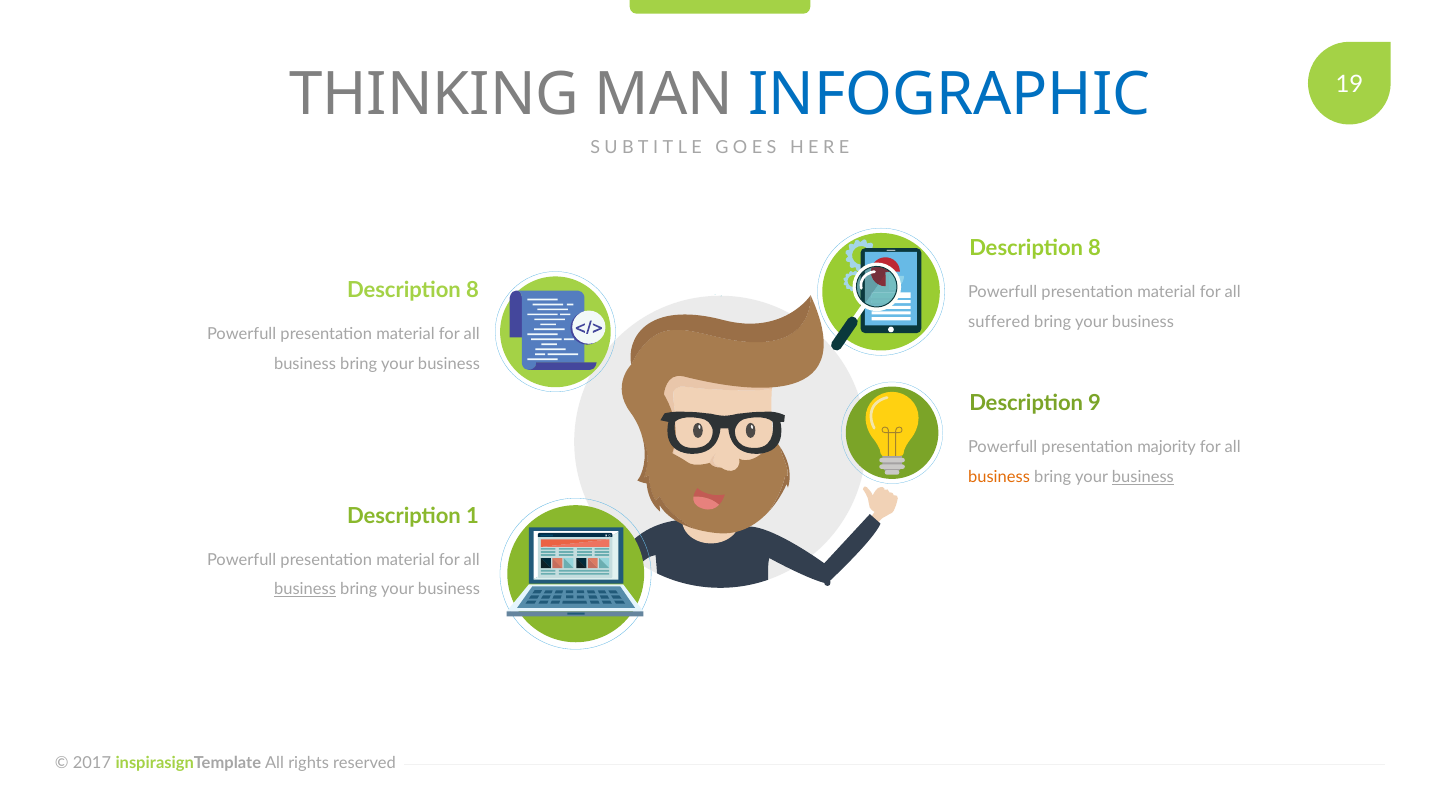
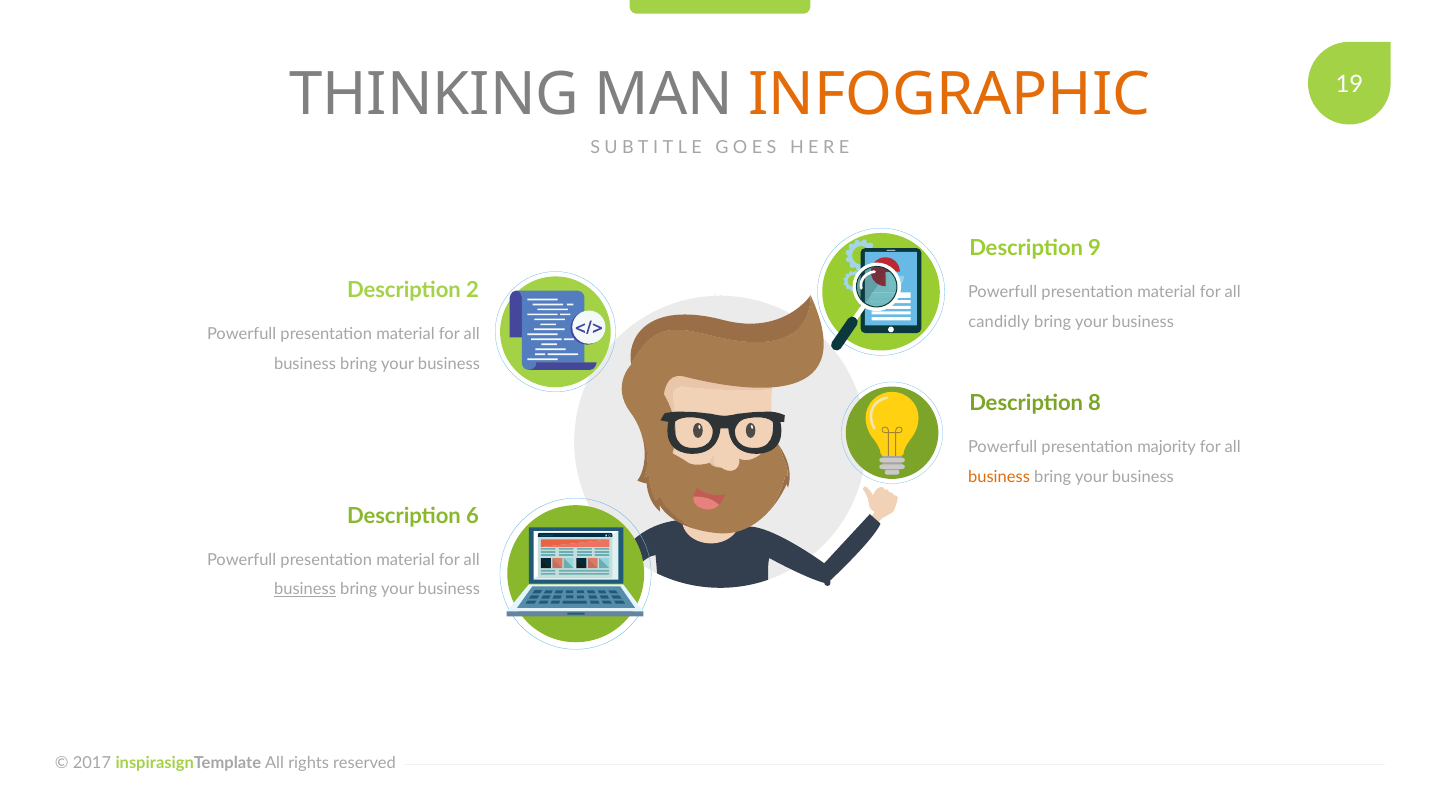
INFOGRAPHIC colour: blue -> orange
8 at (1095, 248): 8 -> 9
8 at (472, 291): 8 -> 2
suffered: suffered -> candidly
9: 9 -> 8
business at (1143, 477) underline: present -> none
1: 1 -> 6
